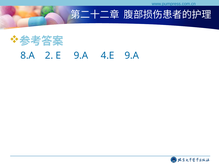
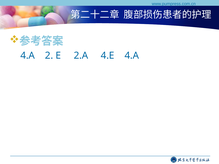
8.A at (28, 56): 8.A -> 4.A
E 9.A: 9.A -> 2.A
4.E 9.A: 9.A -> 4.A
